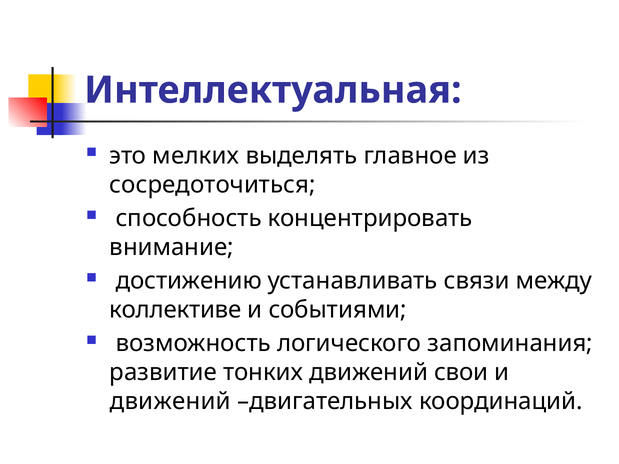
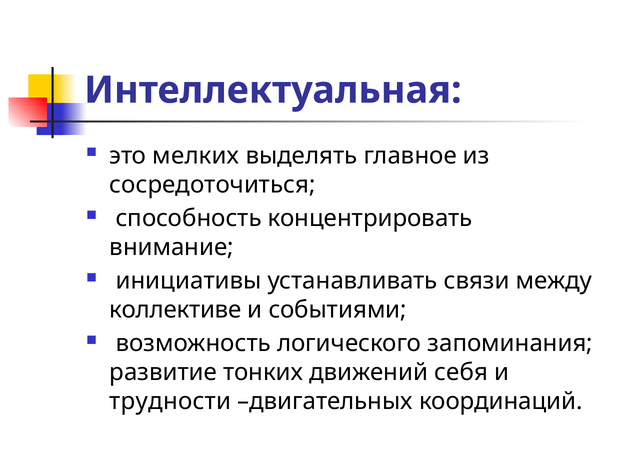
достижению: достижению -> инициативы
свои: свои -> себя
движений at (170, 402): движений -> трудности
